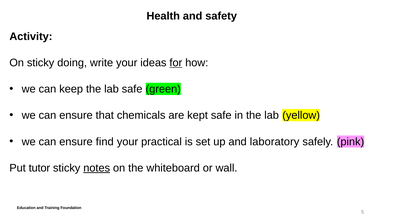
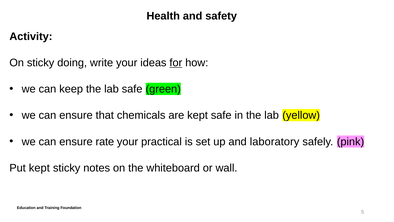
find: find -> rate
Put tutor: tutor -> kept
notes underline: present -> none
